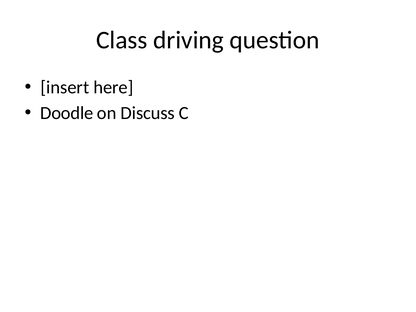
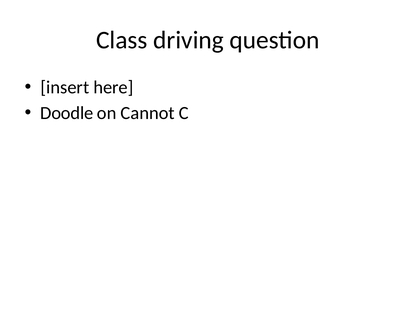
Discuss: Discuss -> Cannot
